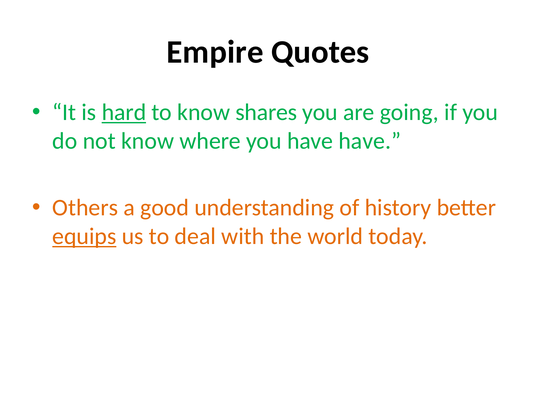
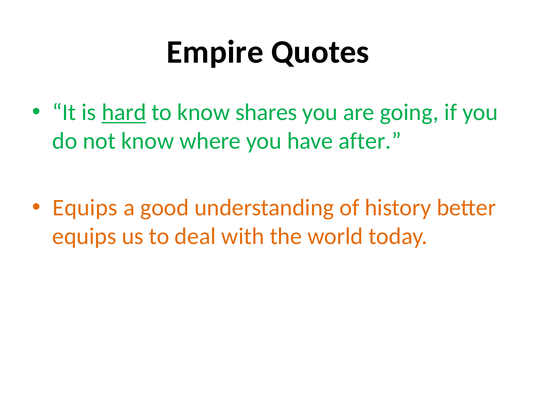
have have: have -> after
Others at (85, 208): Others -> Equips
equips at (84, 236) underline: present -> none
